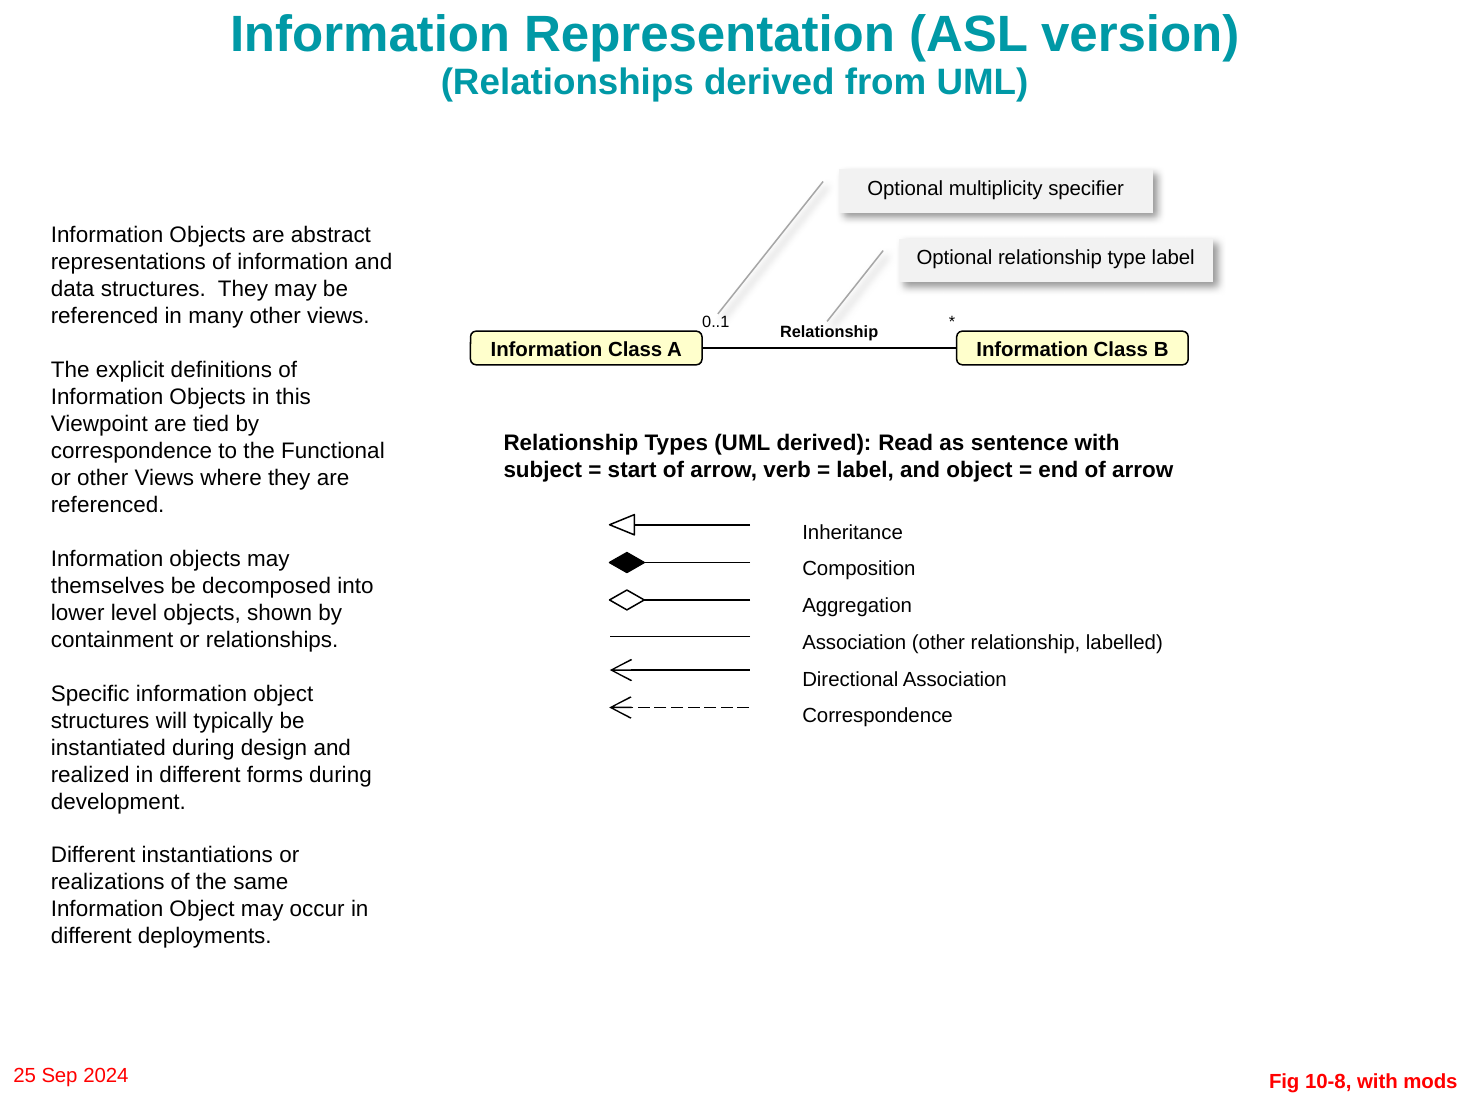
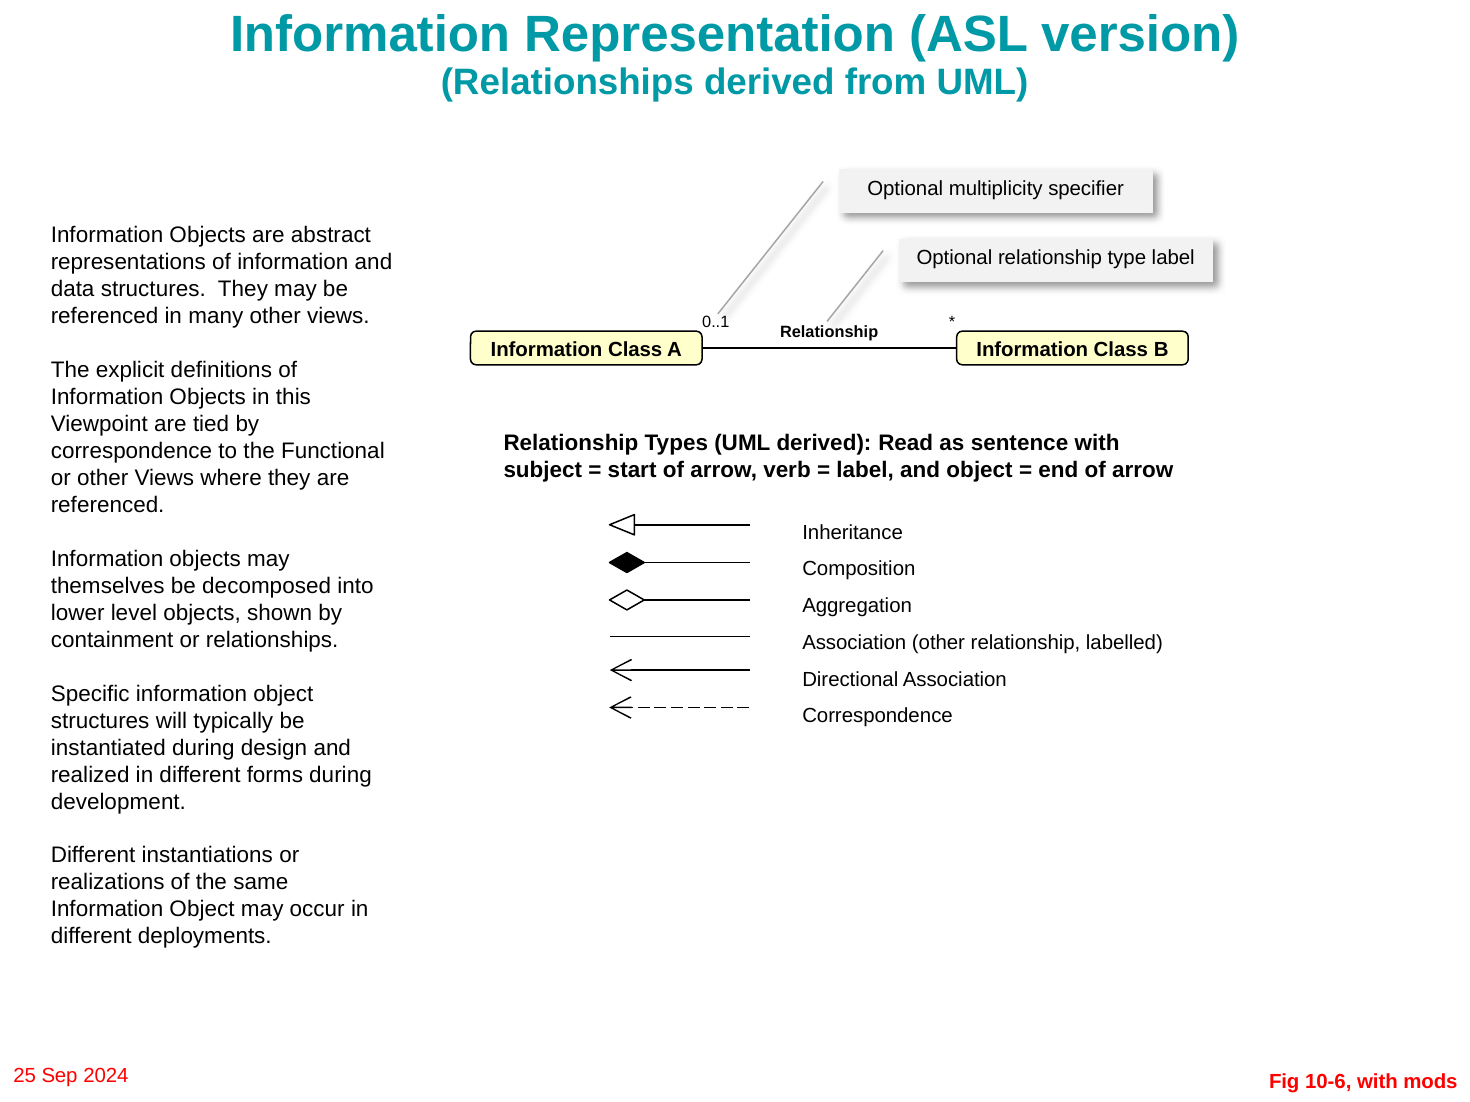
10-8: 10-8 -> 10-6
